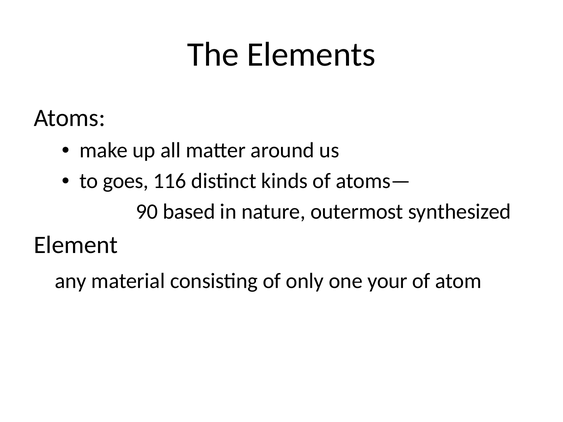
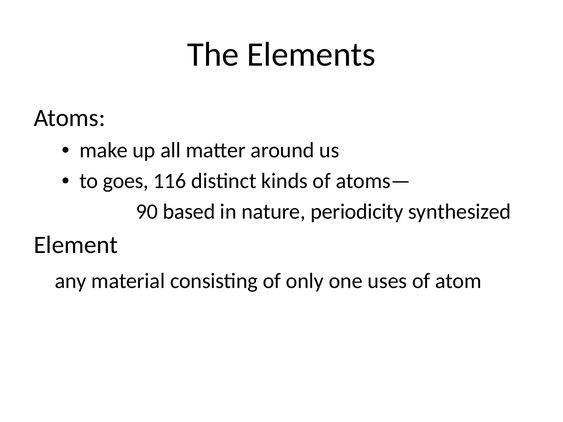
outermost: outermost -> periodicity
your: your -> uses
